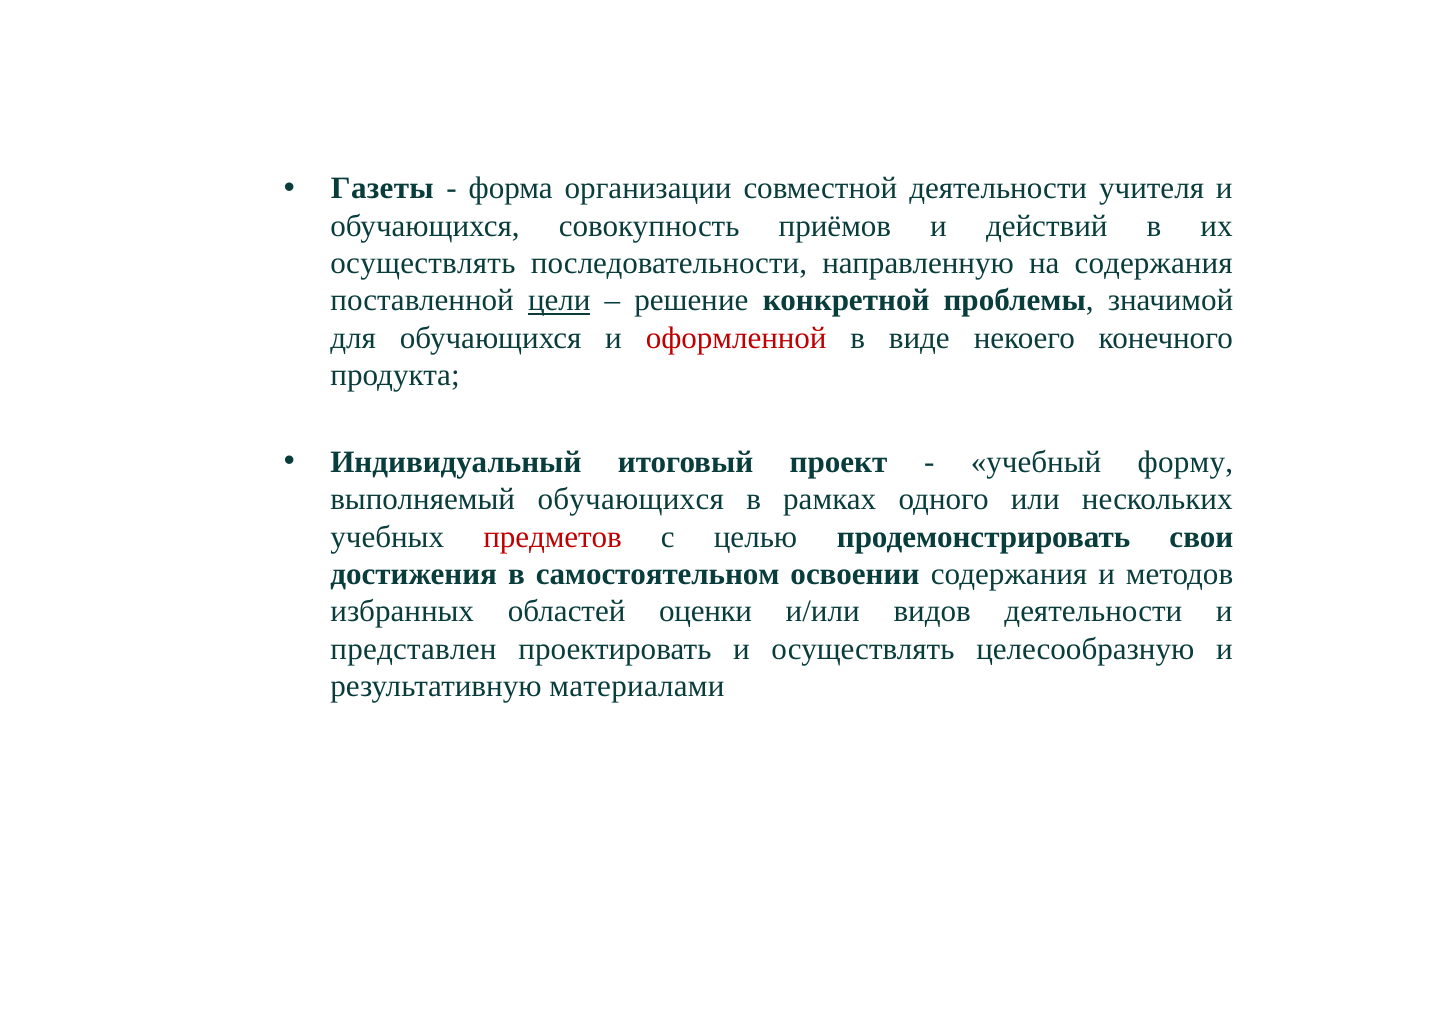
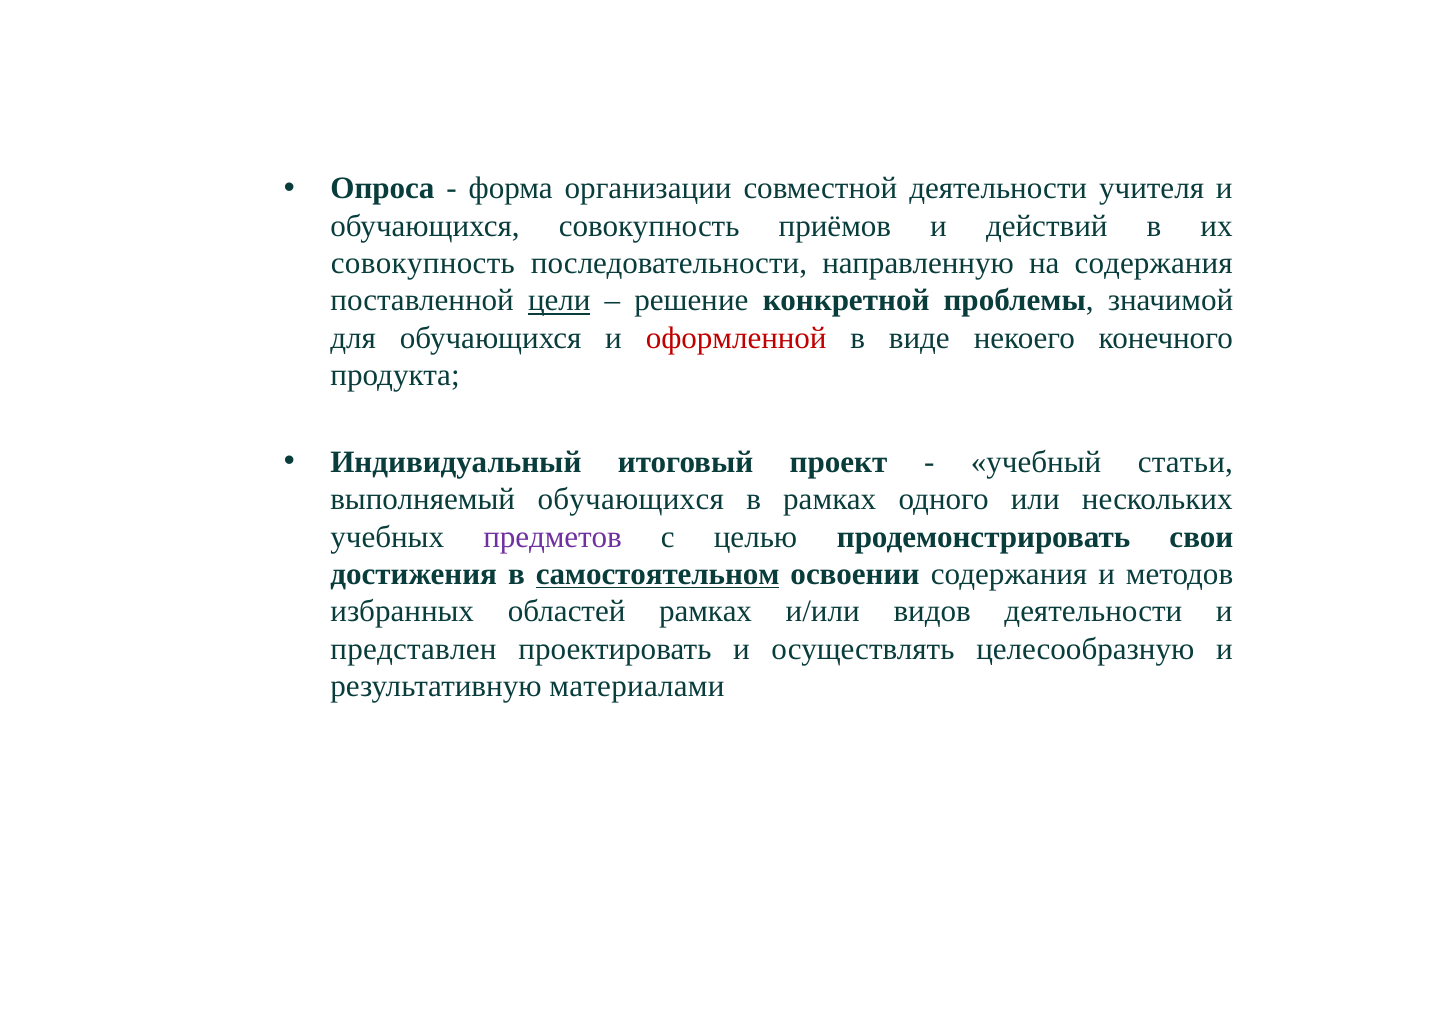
Газеты: Газеты -> Опроса
осуществлять at (423, 263): осуществлять -> совокупность
форму: форму -> статьи
предметов colour: red -> purple
самостоятельном underline: none -> present
областей оценки: оценки -> рамках
